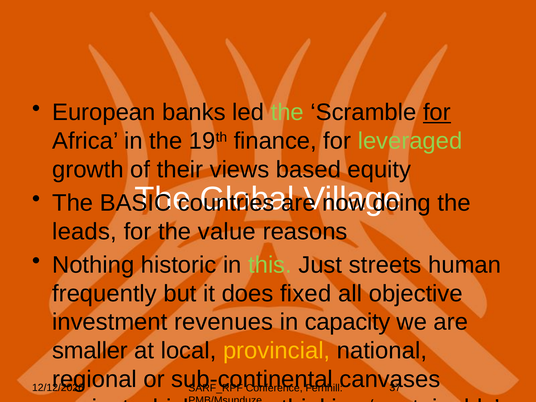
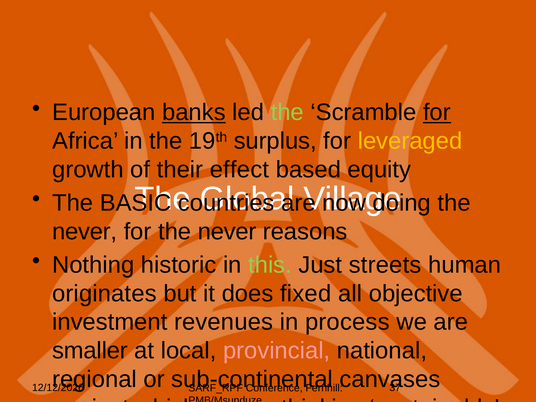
banks underline: none -> present
finance: finance -> surplus
leveraged colour: light green -> yellow
their views: views -> effect
leads at (84, 232): leads -> never
for the value: value -> never
frequently at (105, 294): frequently -> originates
capacity: capacity -> process
provincial colour: yellow -> pink
